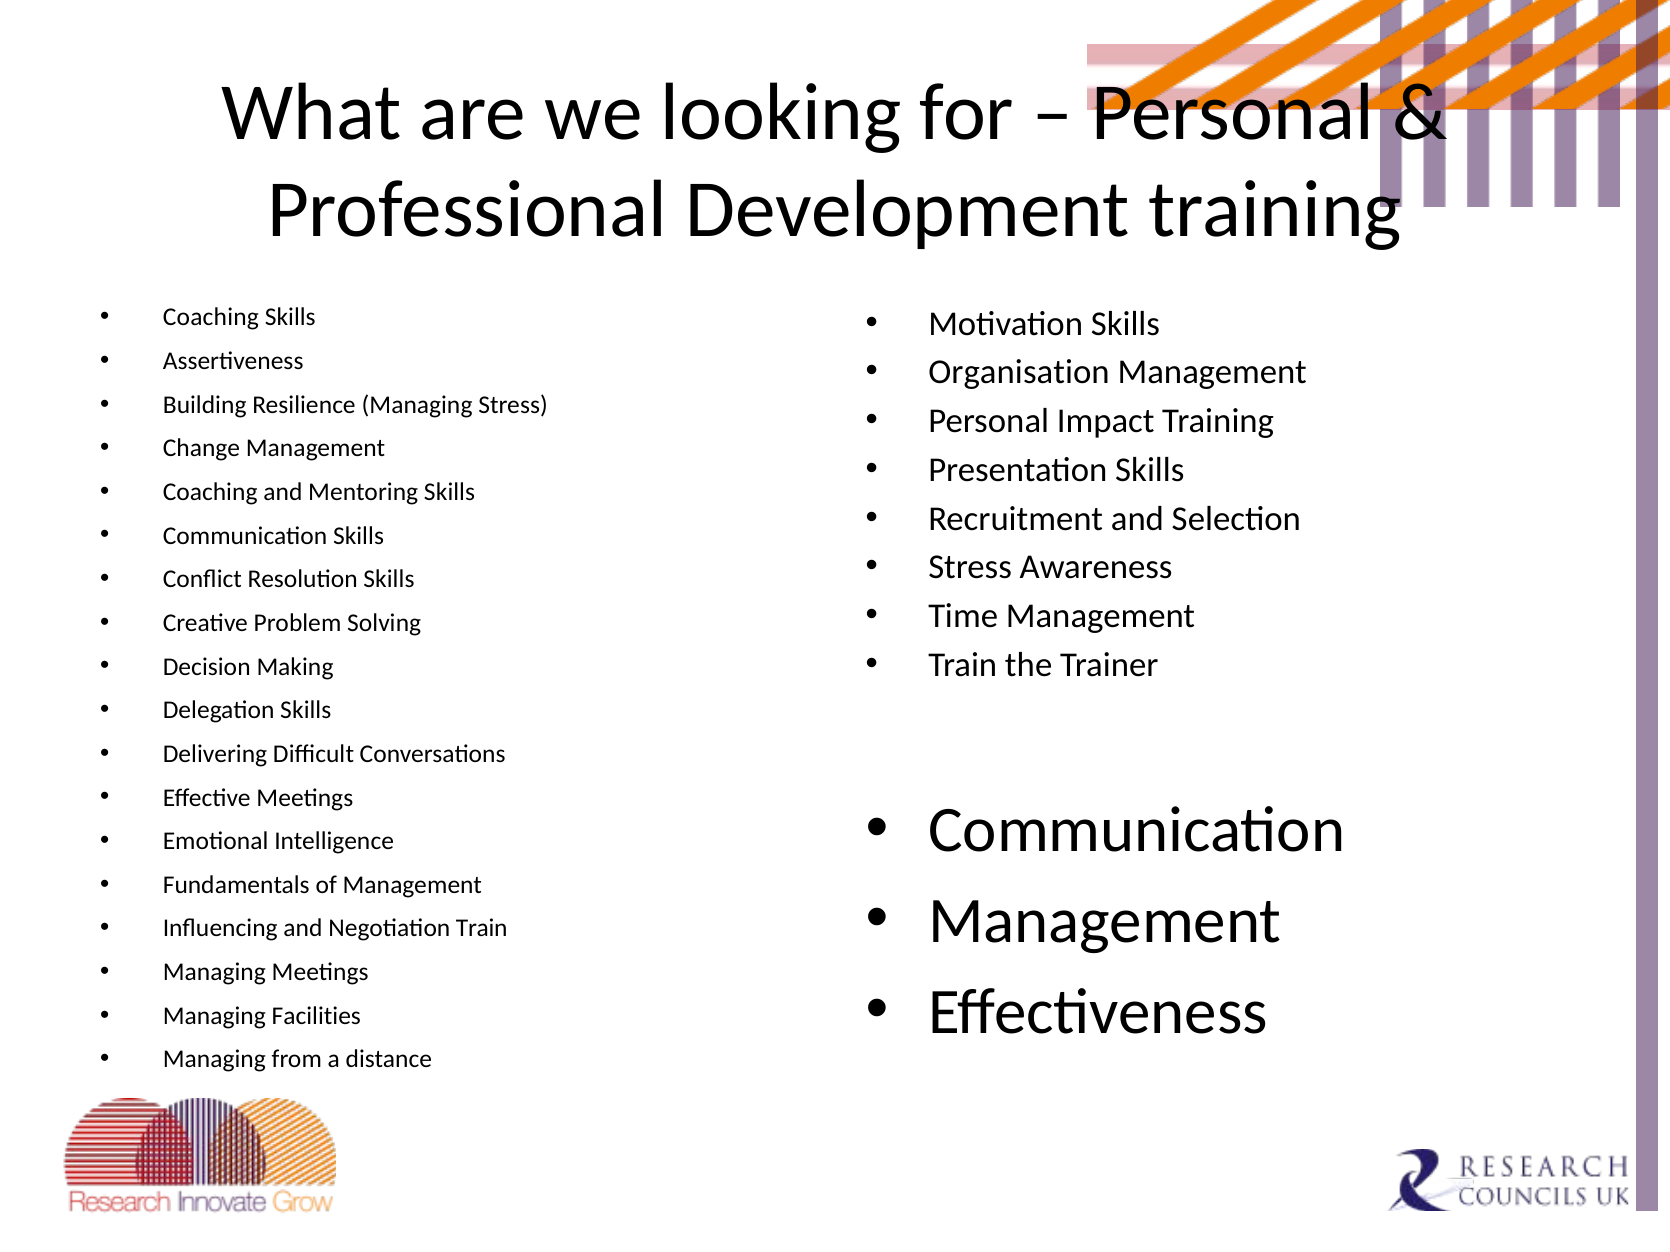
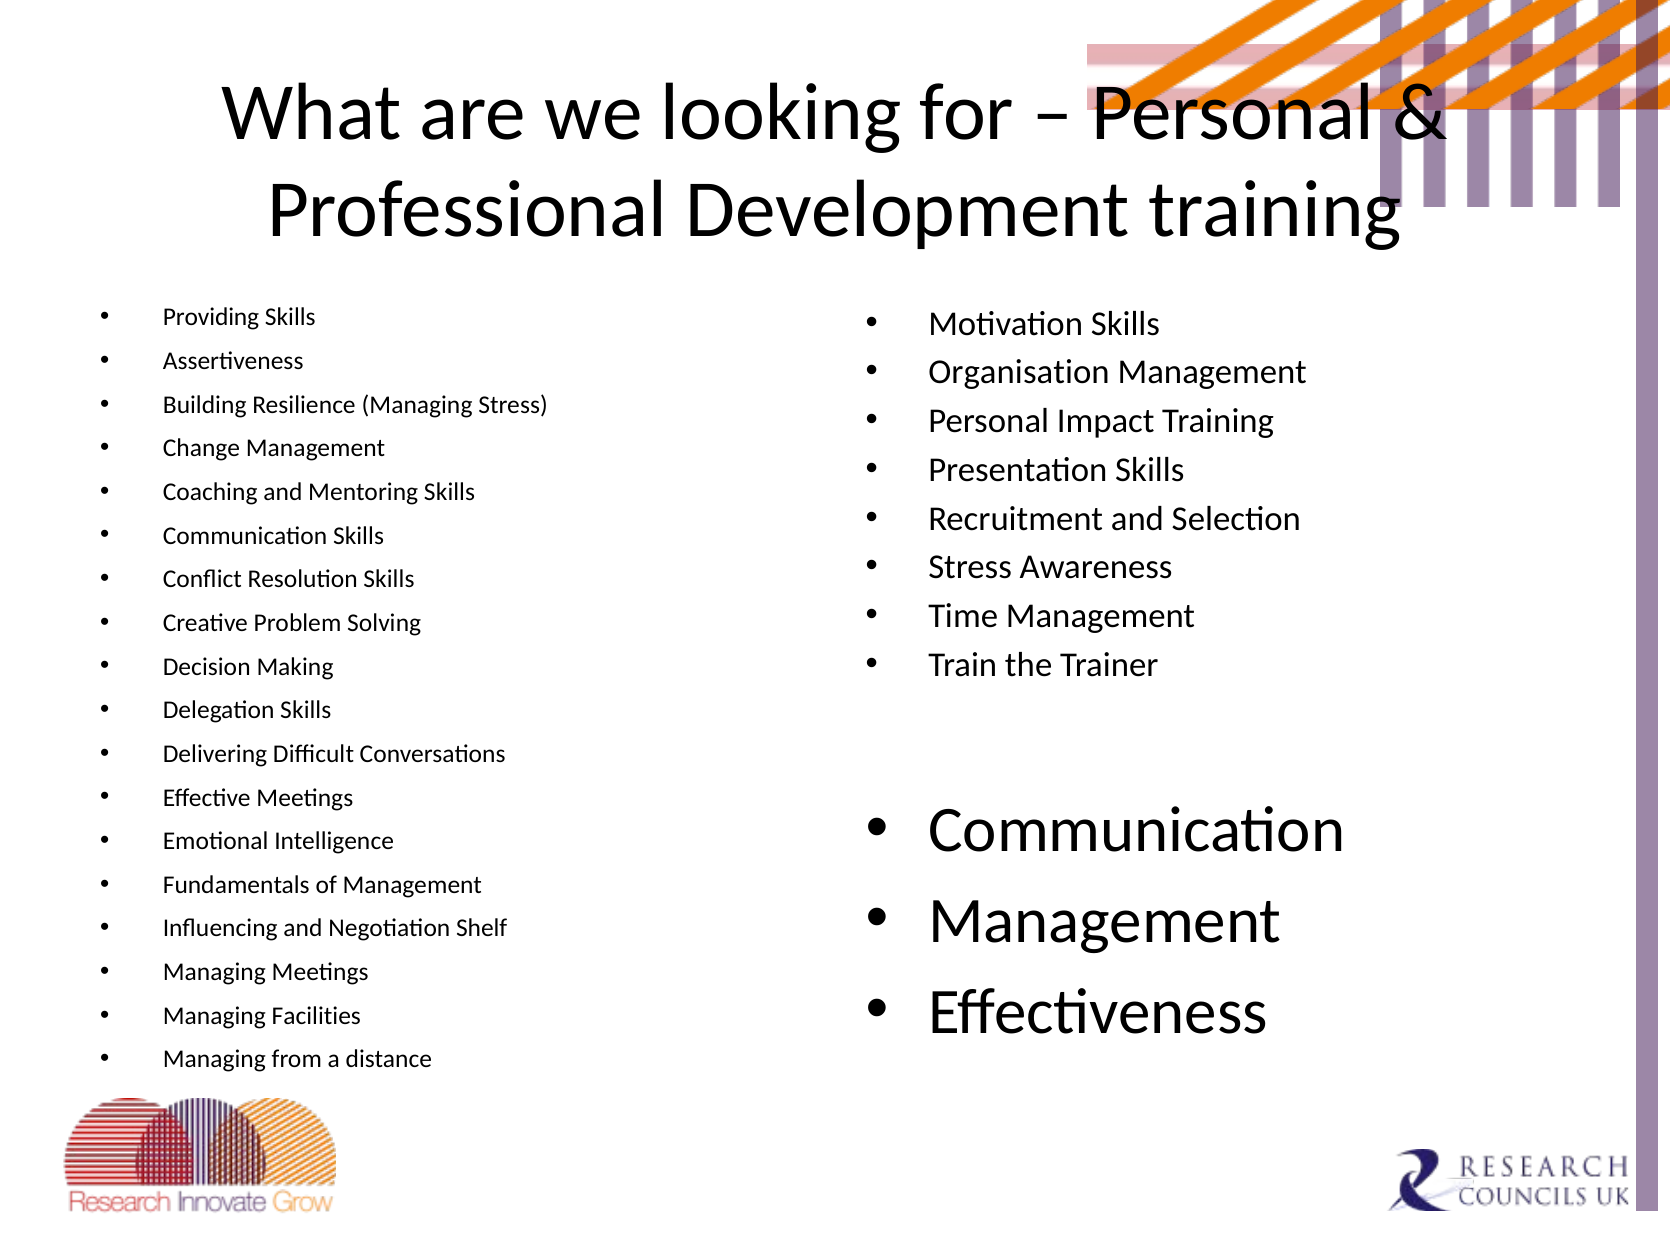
Coaching at (211, 318): Coaching -> Providing
Negotiation Train: Train -> Shelf
